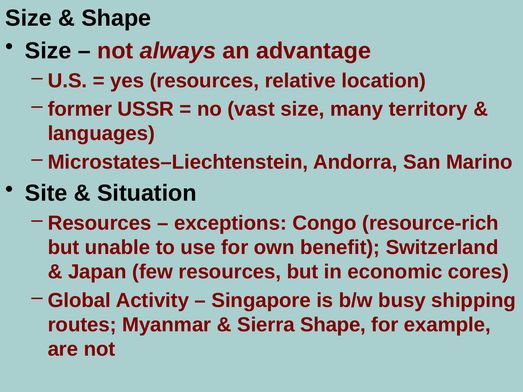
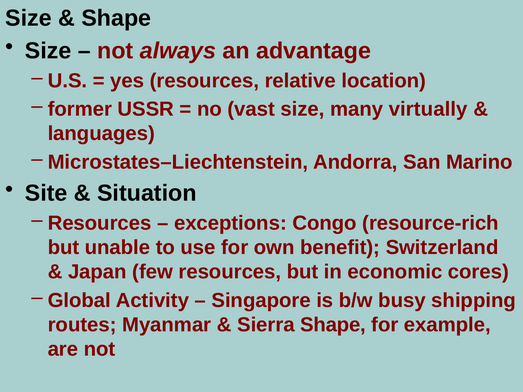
territory: territory -> virtually
